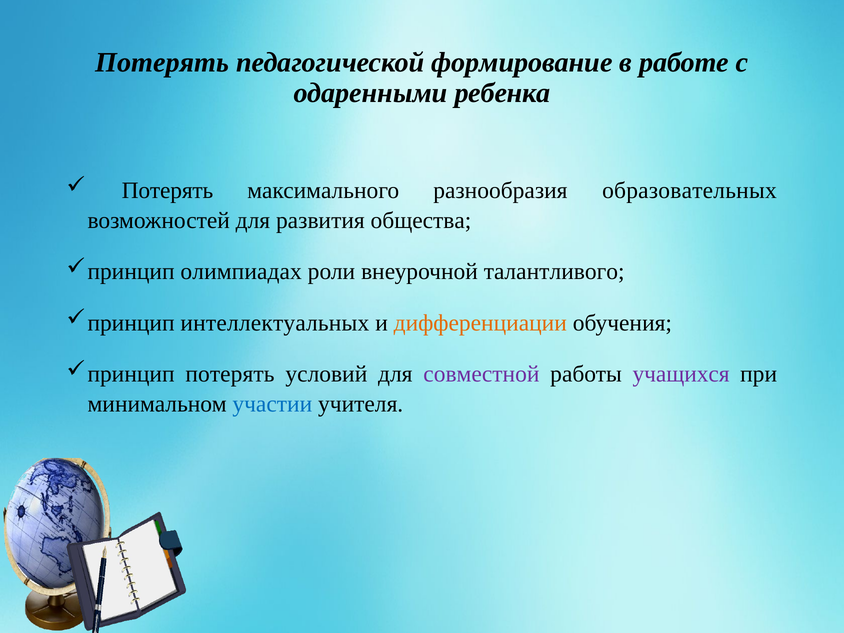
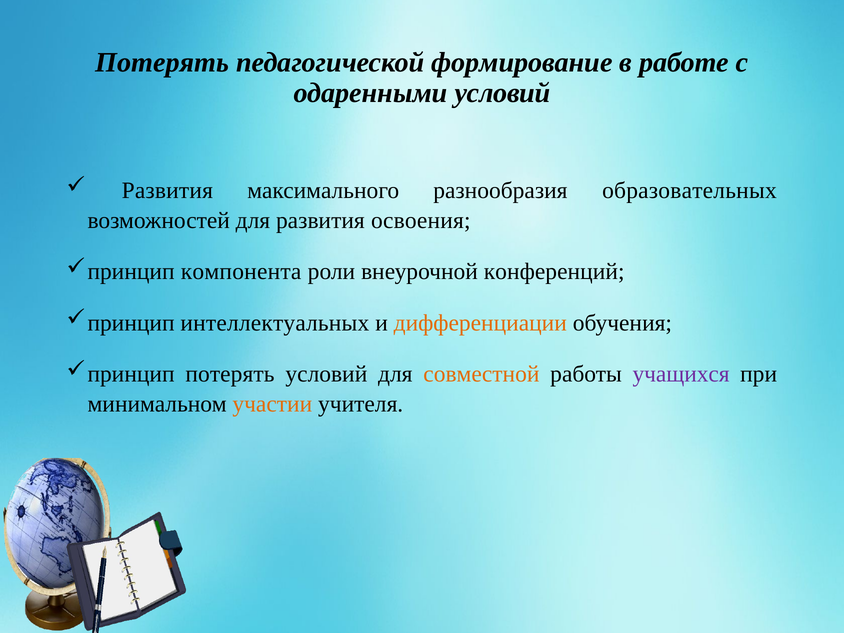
одаренными ребенка: ребенка -> условий
Потерять at (167, 190): Потерять -> Развития
общества: общества -> освоения
олимпиадах: олимпиадах -> компонента
талантливого: талантливого -> конференций
совместной colour: purple -> orange
участии colour: blue -> orange
